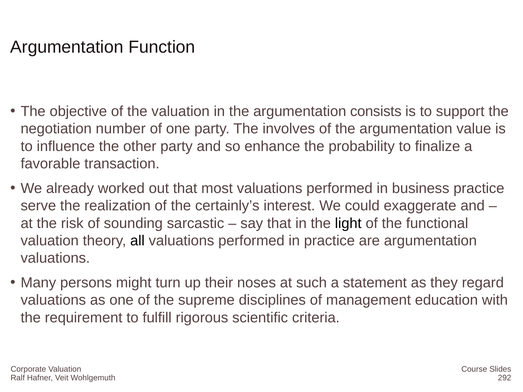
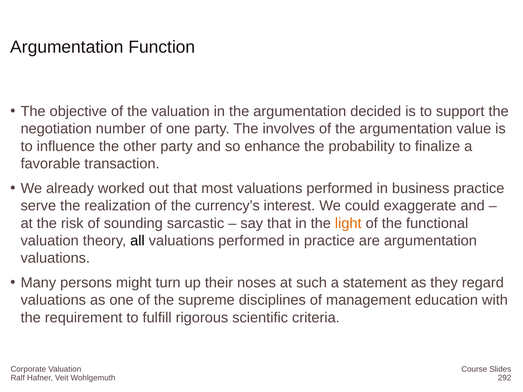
consists: consists -> decided
certainly’s: certainly’s -> currency’s
light colour: black -> orange
